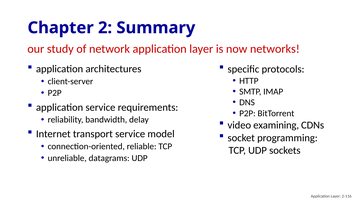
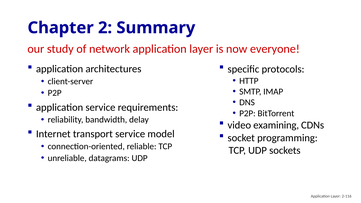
networks: networks -> everyone
